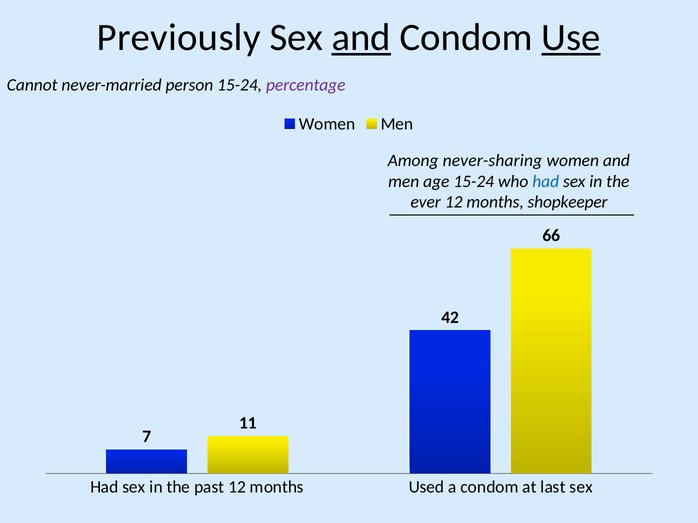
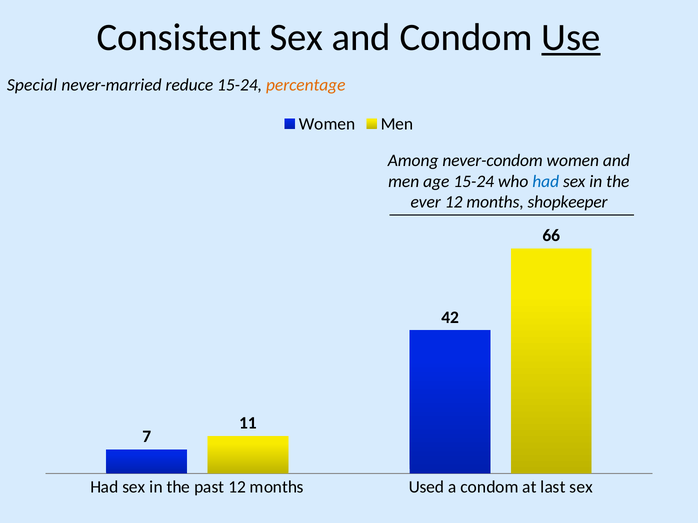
Previously: Previously -> Consistent
and at (361, 38) underline: present -> none
Cannot: Cannot -> Special
person: person -> reduce
percentage colour: purple -> orange
never-sharing: never-sharing -> never-condom
